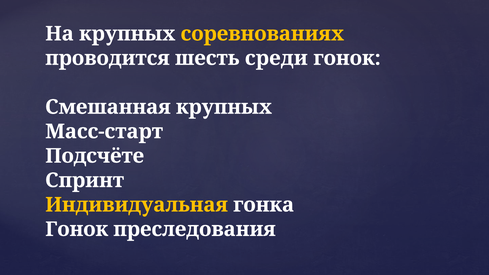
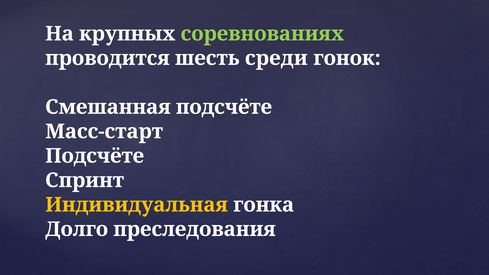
соревнованиях colour: yellow -> light green
Смешанная крупных: крупных -> подсчёте
Гонок at (77, 229): Гонок -> Долго
